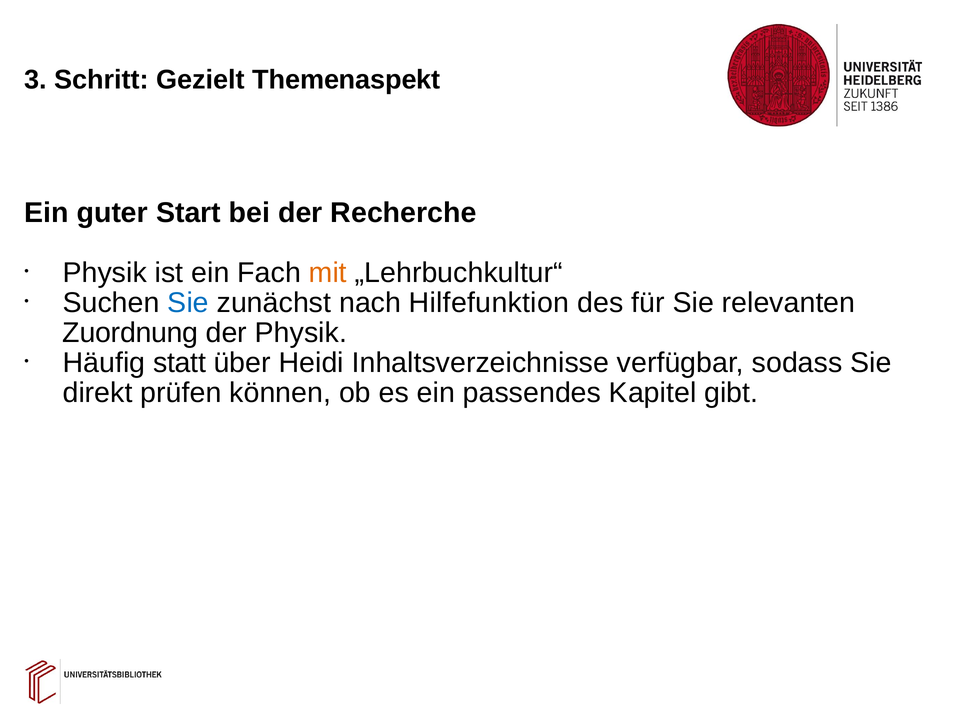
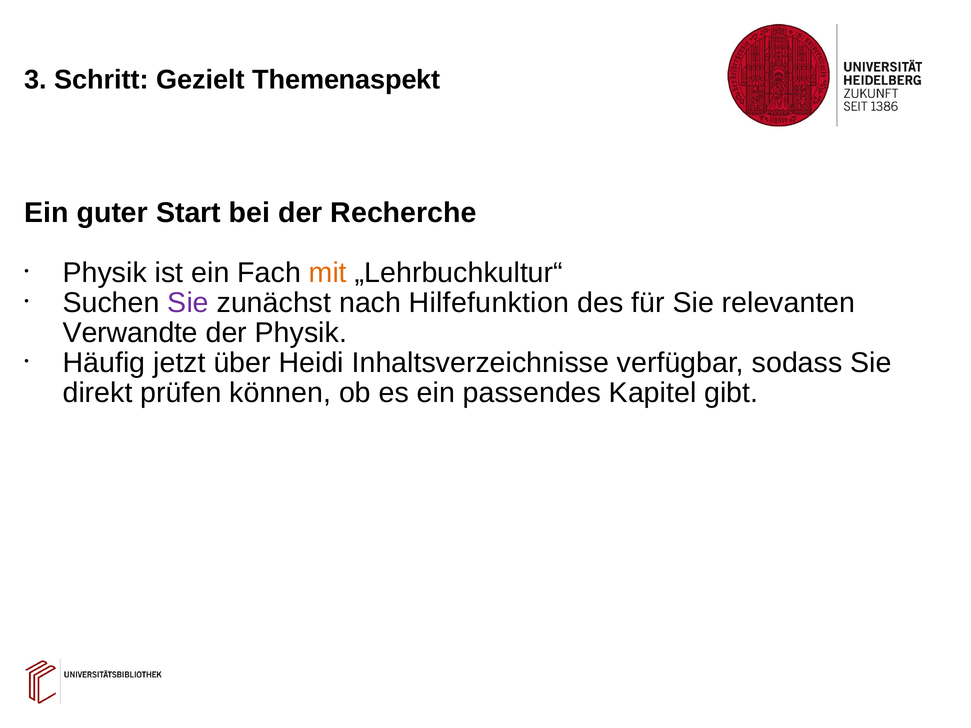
Sie at (188, 303) colour: blue -> purple
Zuordnung: Zuordnung -> Verwandte
statt: statt -> jetzt
